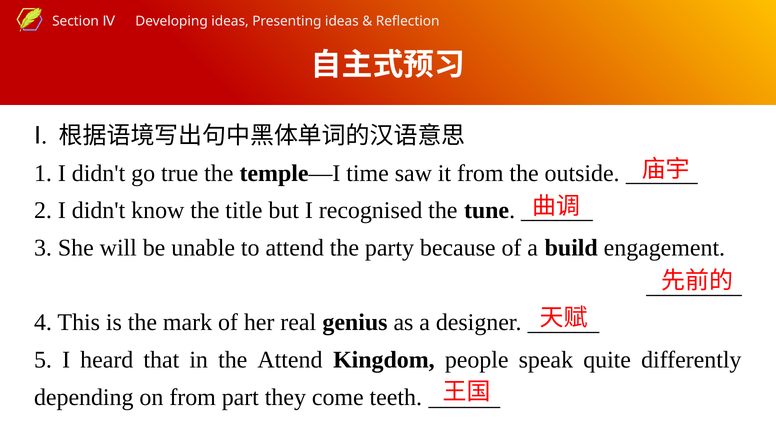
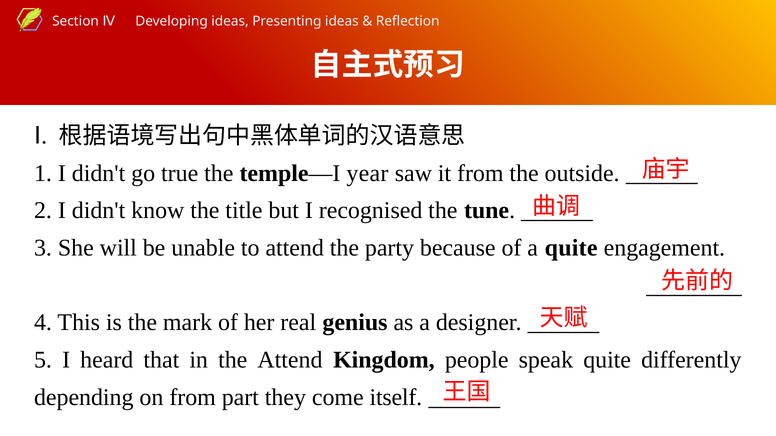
time: time -> year
a build: build -> quite
teeth: teeth -> itself
